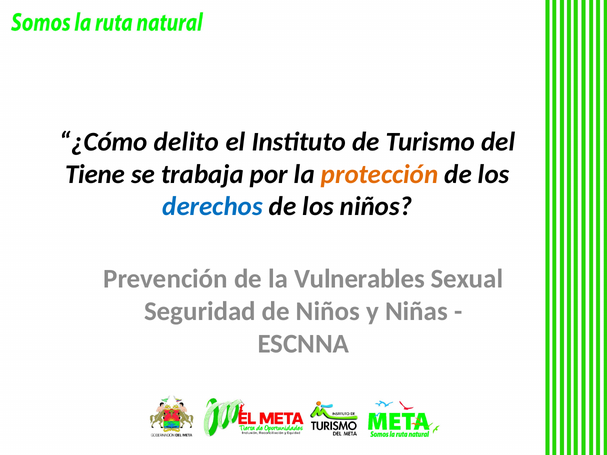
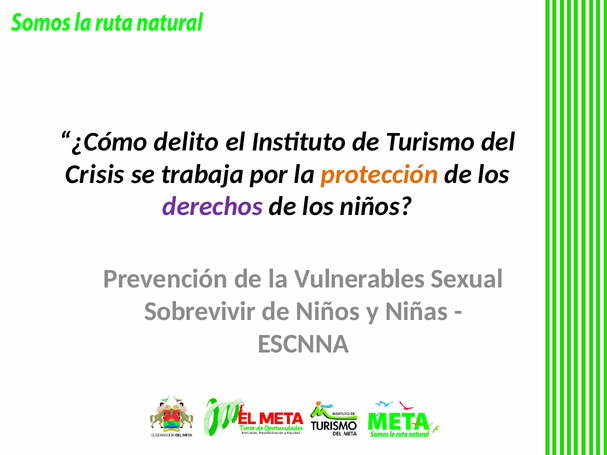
Tiene: Tiene -> Crisis
derechos colour: blue -> purple
Seguridad: Seguridad -> Sobrevivir
